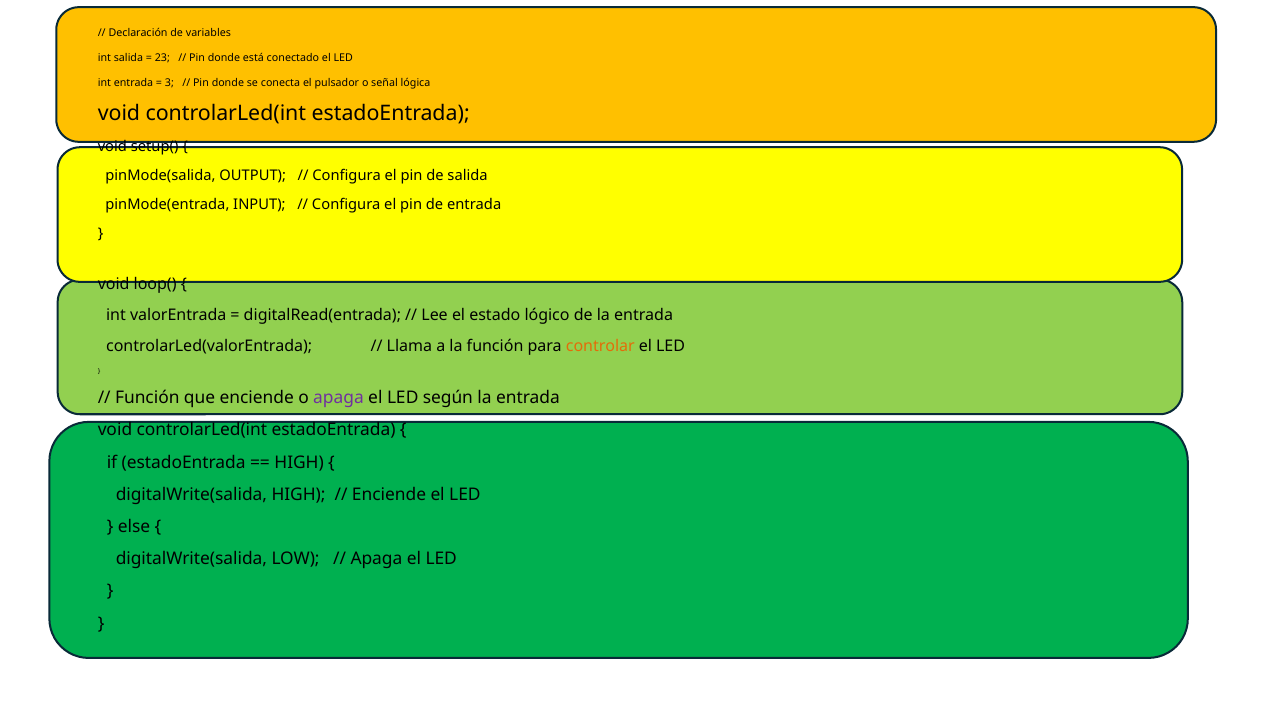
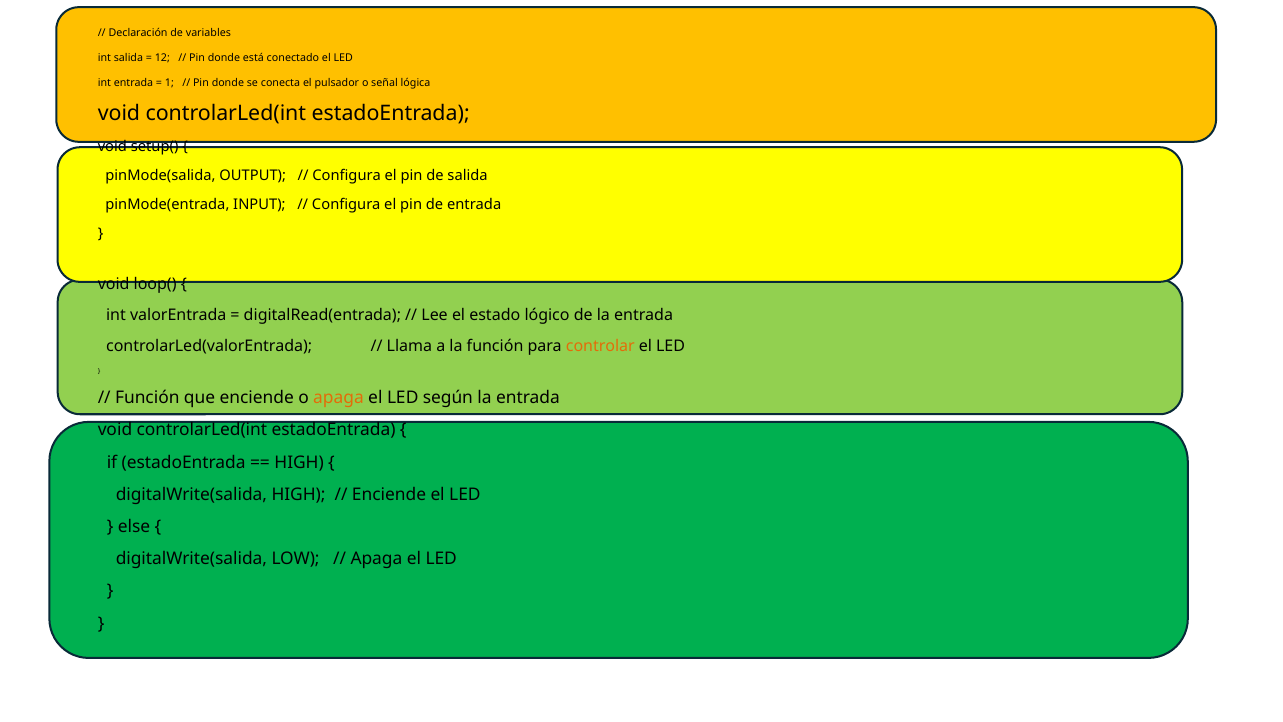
23: 23 -> 12
3: 3 -> 1
apaga at (338, 398) colour: purple -> orange
